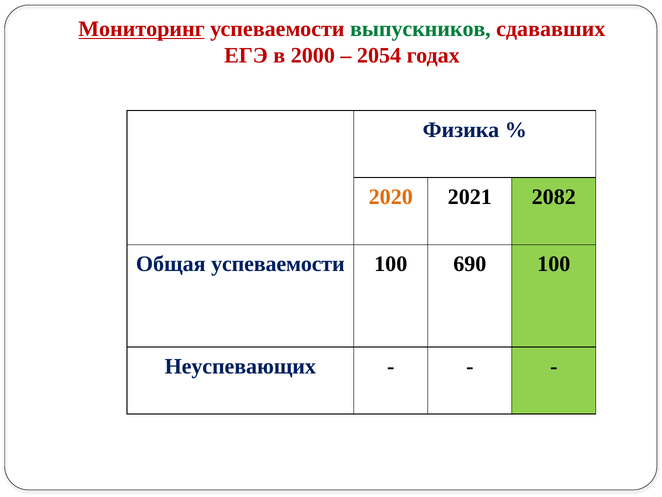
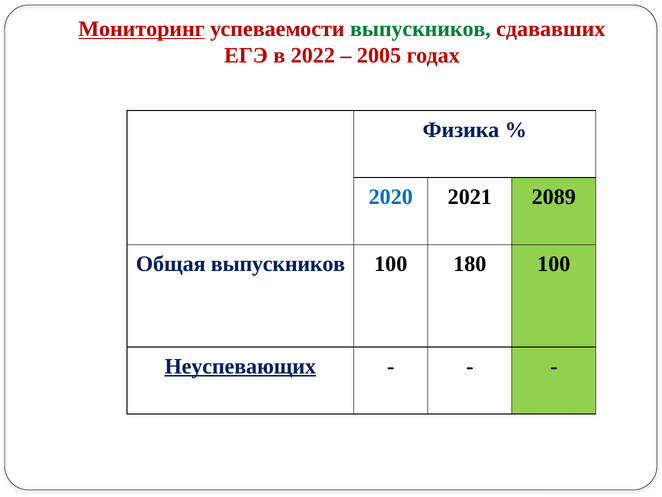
2000: 2000 -> 2022
2054: 2054 -> 2005
2020 colour: orange -> blue
2082: 2082 -> 2089
Общая успеваемости: успеваемости -> выпускников
690: 690 -> 180
Неуспевающих underline: none -> present
